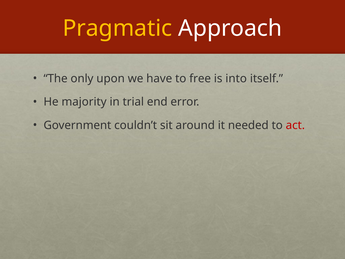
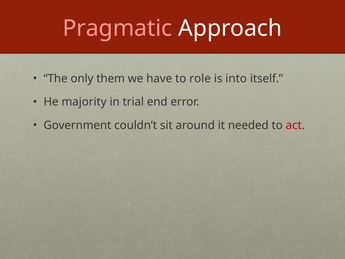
Pragmatic colour: yellow -> pink
upon: upon -> them
free: free -> role
